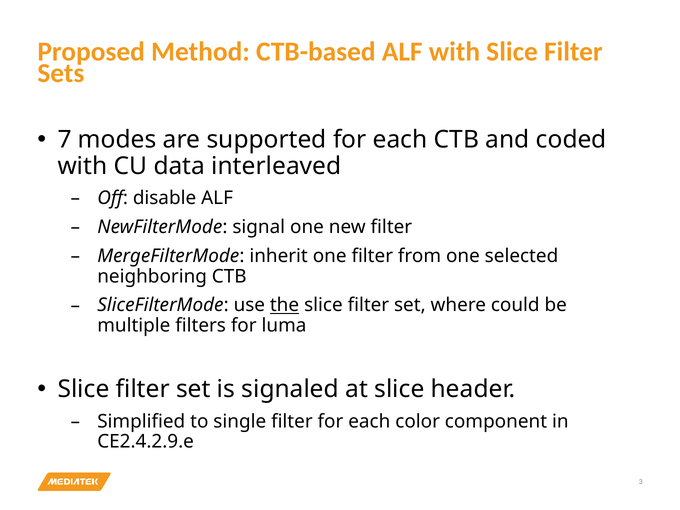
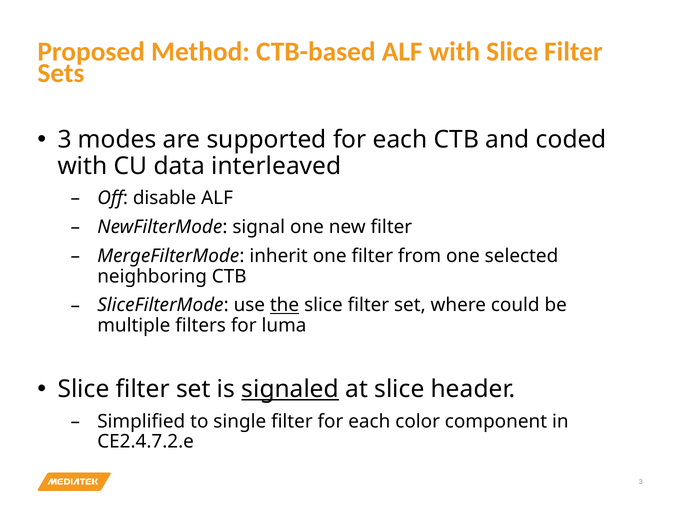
7 at (65, 140): 7 -> 3
signaled underline: none -> present
CE2.4.2.9.e: CE2.4.2.9.e -> CE2.4.7.2.e
